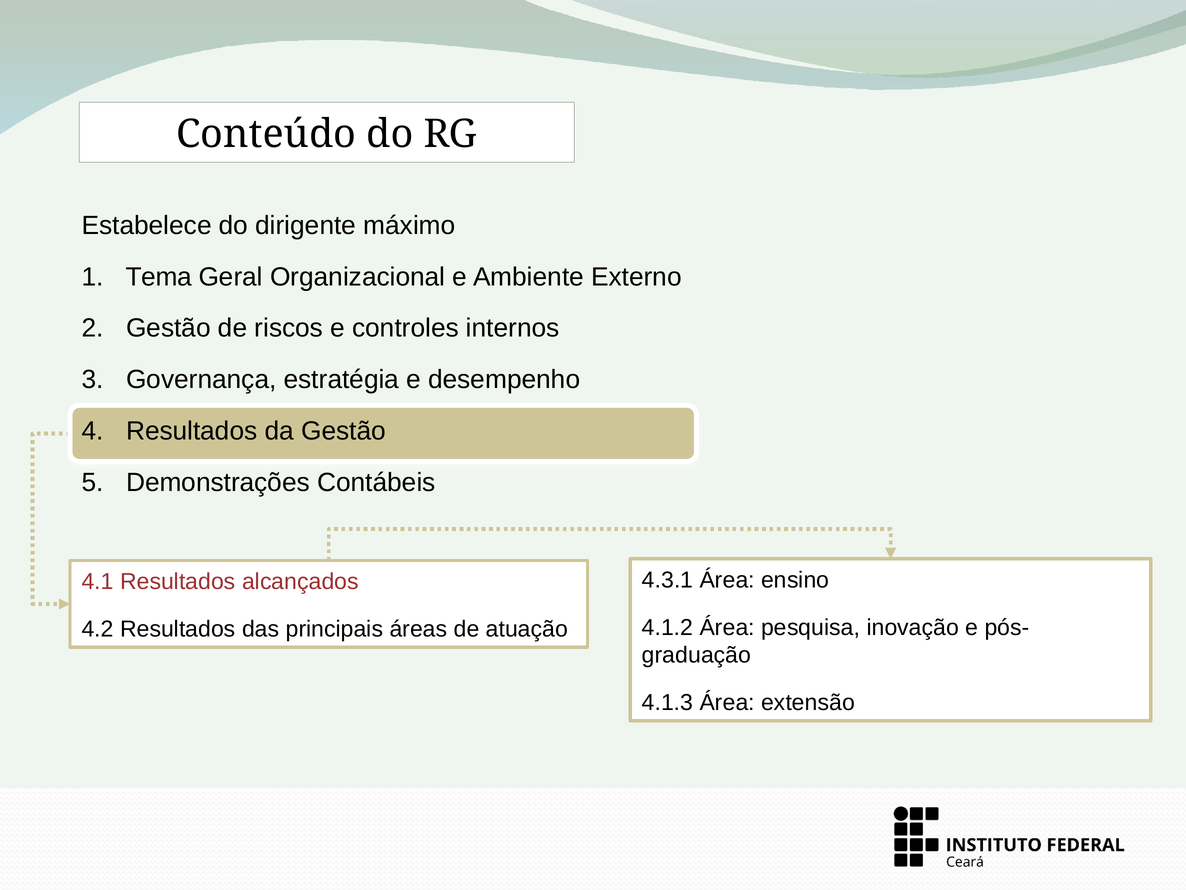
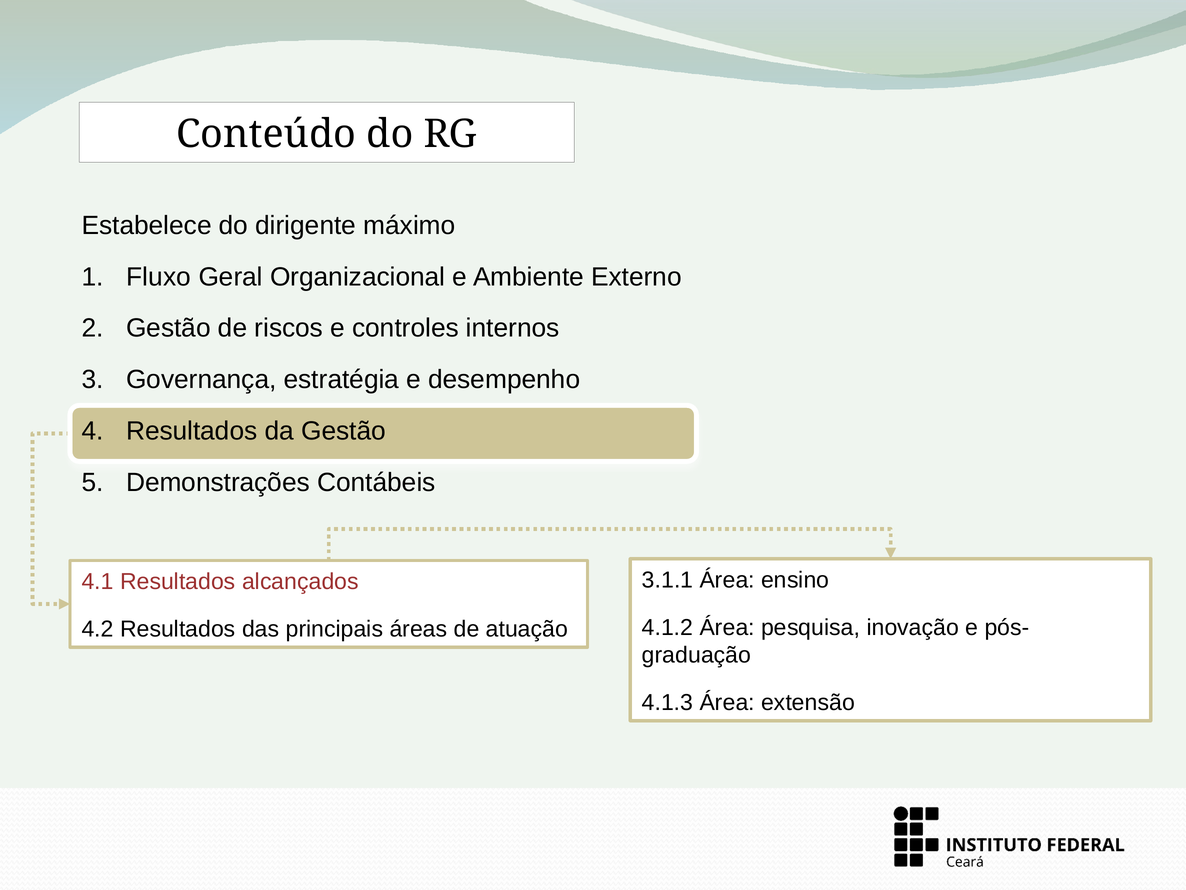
Tema: Tema -> Fluxo
4.3.1: 4.3.1 -> 3.1.1
